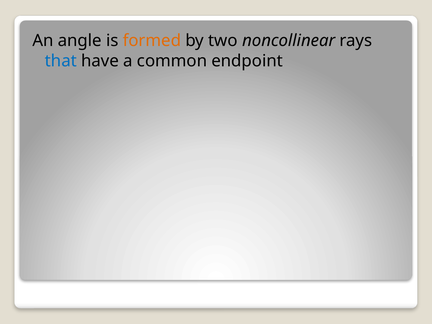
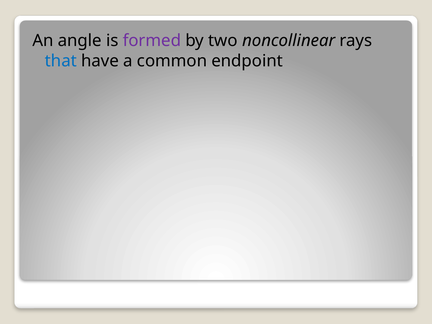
formed colour: orange -> purple
